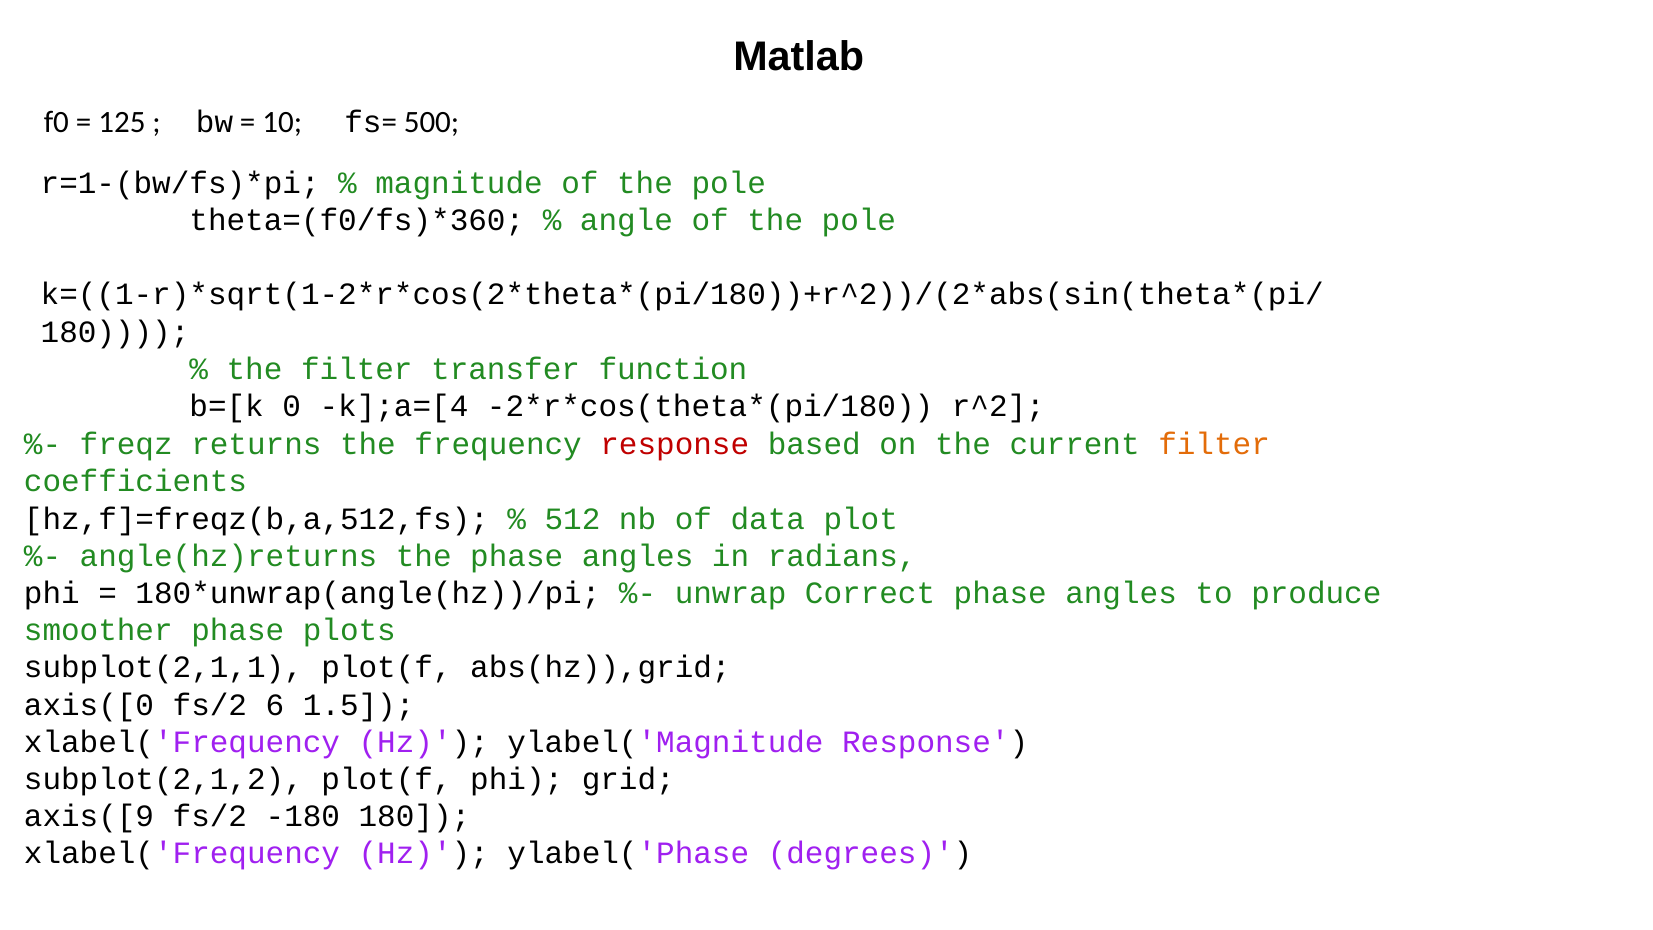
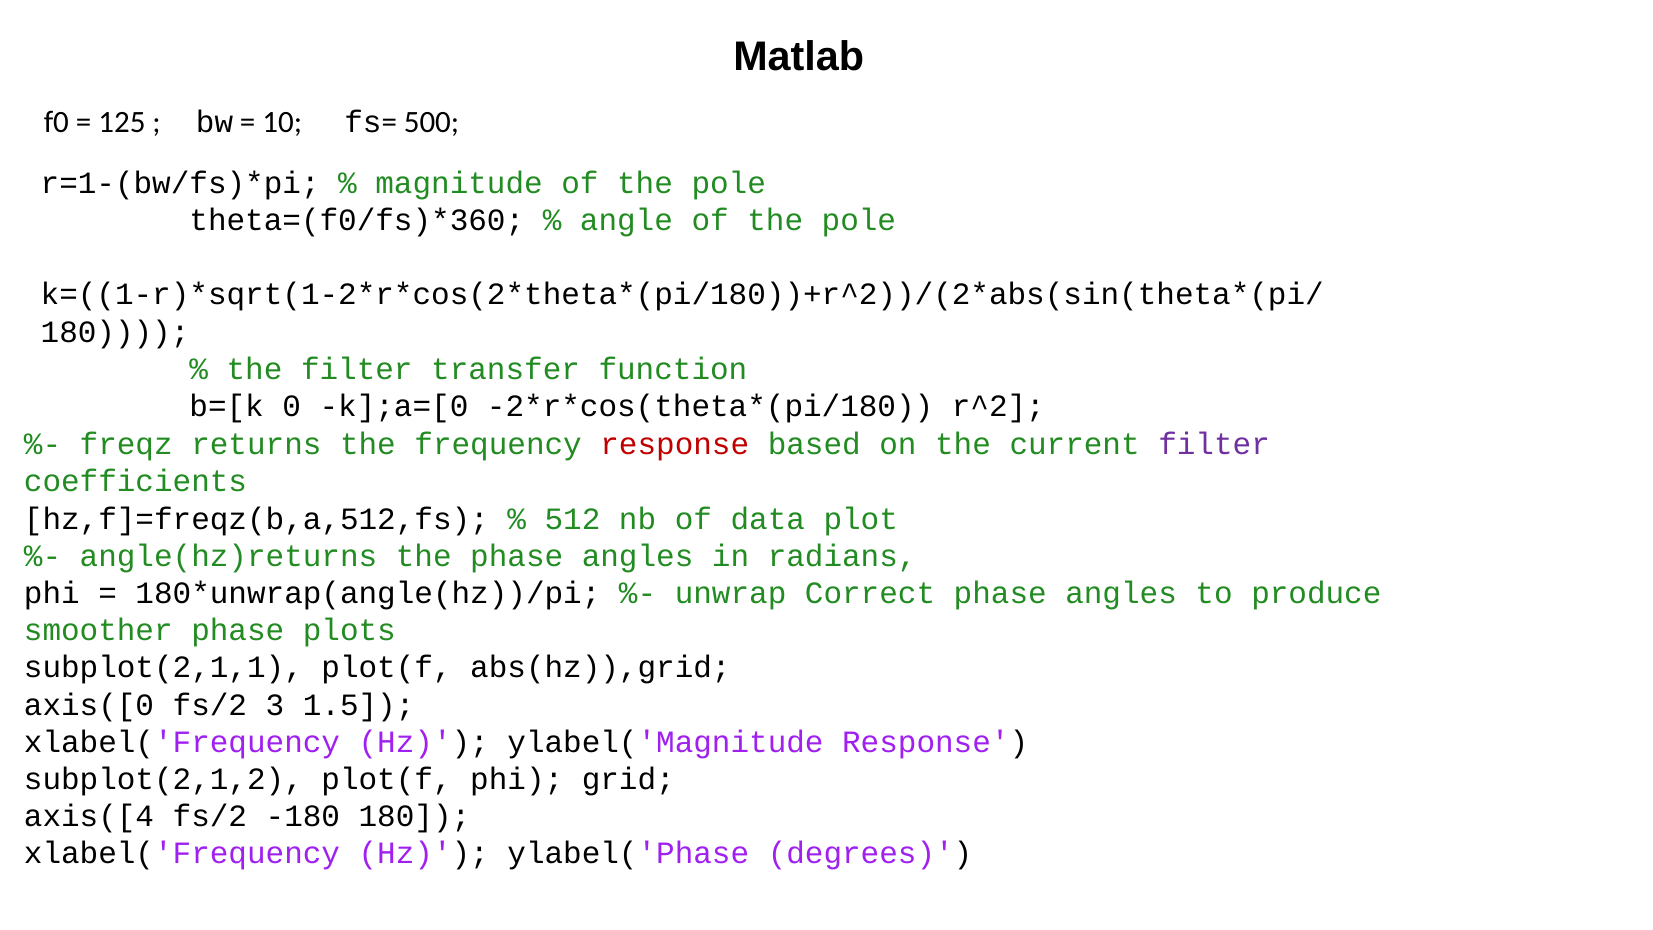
k];a=[4: k];a=[4 -> k];a=[0
filter at (1214, 444) colour: orange -> purple
6: 6 -> 3
axis([9: axis([9 -> axis([4
